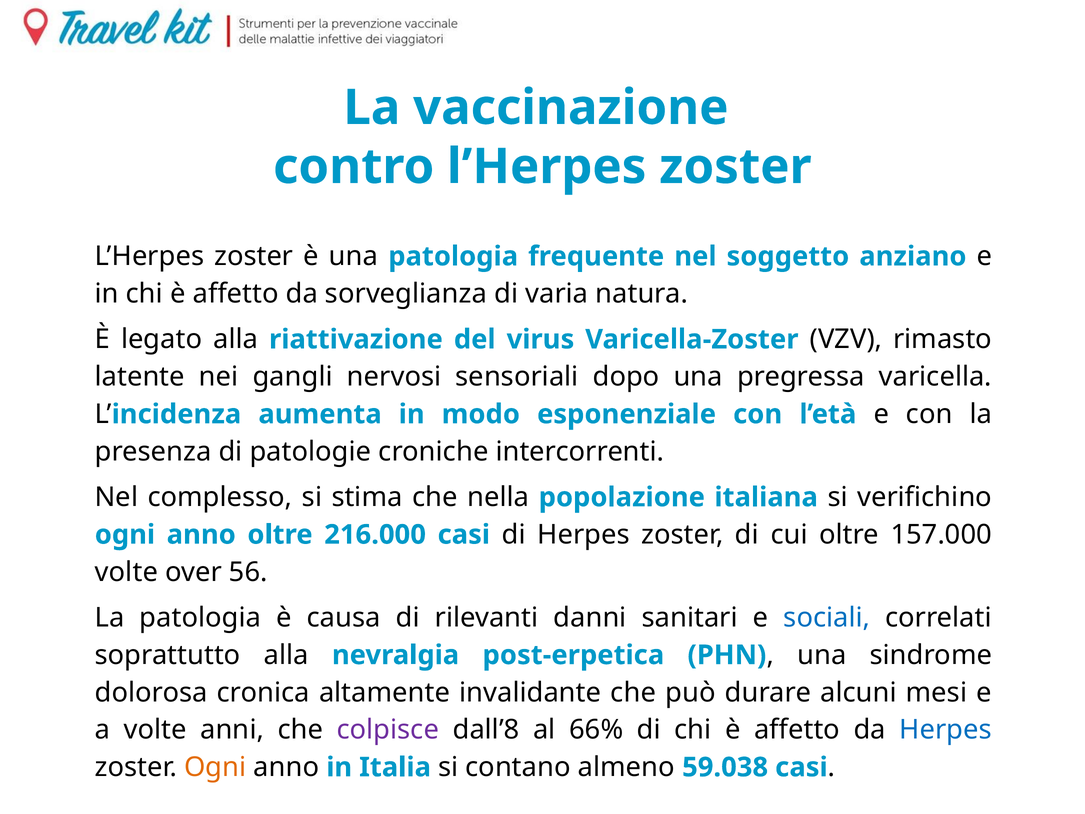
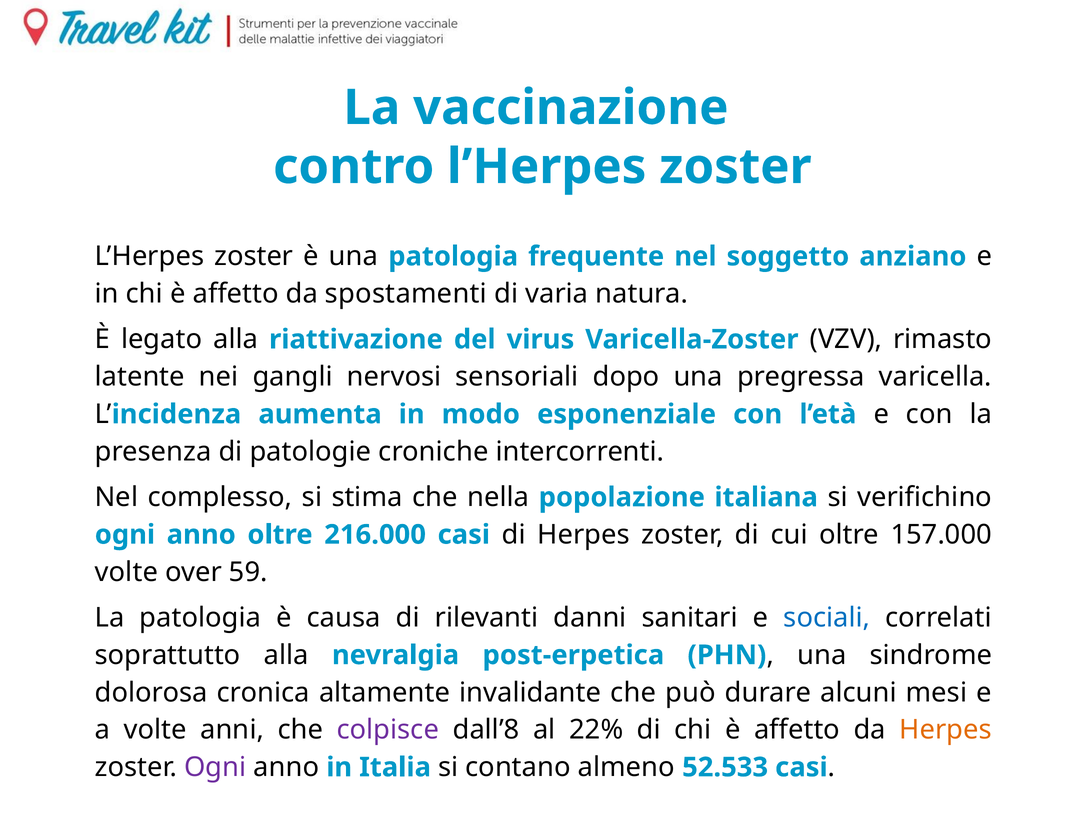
sorveglianza: sorveglianza -> spostamenti
56: 56 -> 59
66%: 66% -> 22%
Herpes at (946, 730) colour: blue -> orange
Ogni at (215, 767) colour: orange -> purple
59.038: 59.038 -> 52.533
